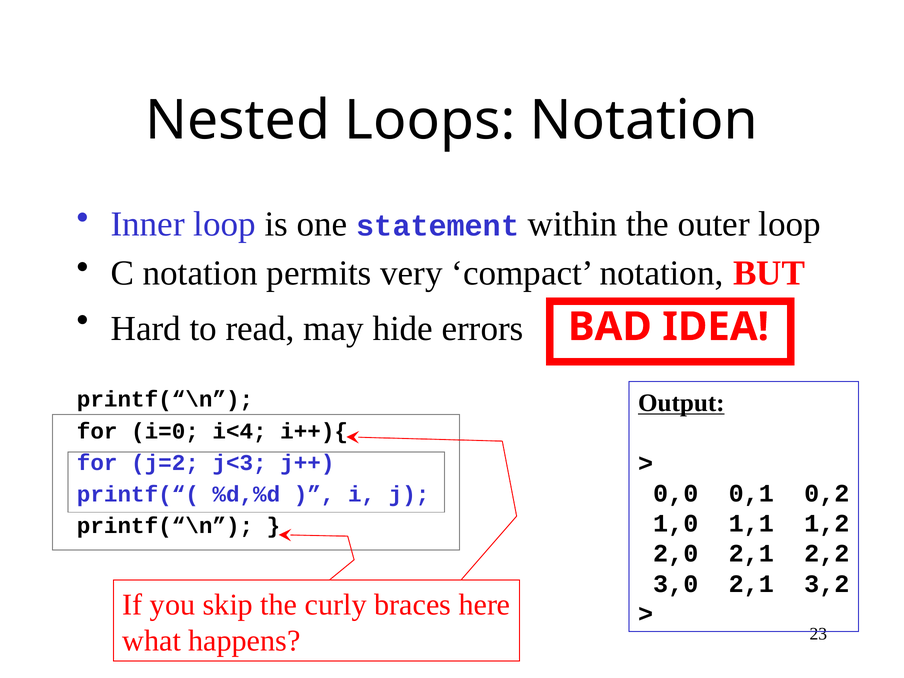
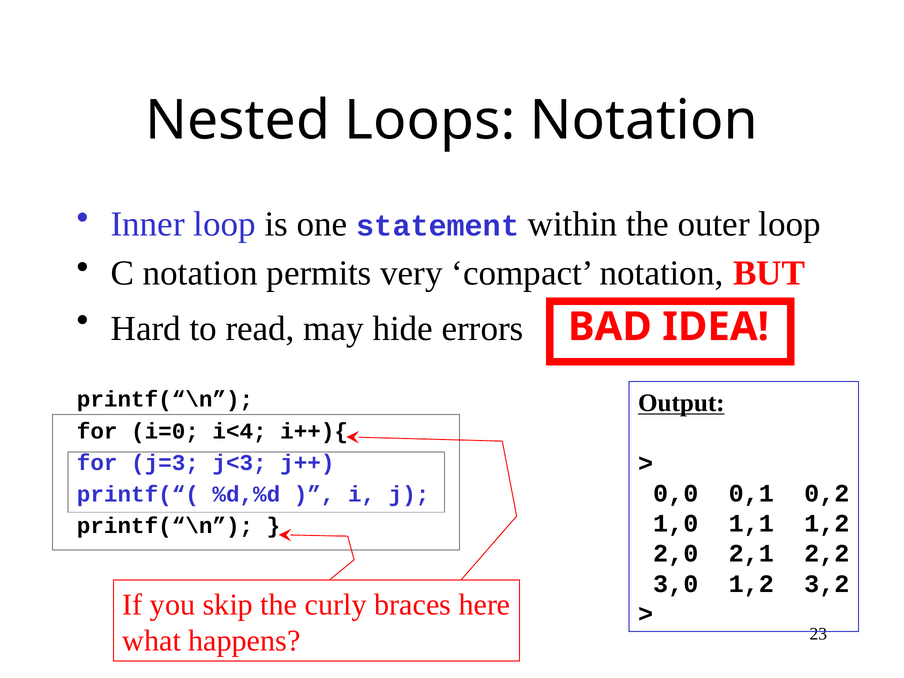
j=2: j=2 -> j=3
3,0 2,1: 2,1 -> 1,2
